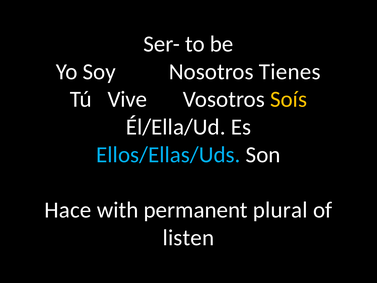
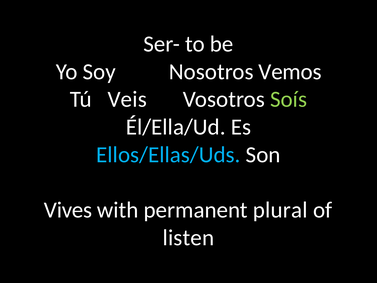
Tienes: Tienes -> Vemos
Vive: Vive -> Veis
Soís colour: yellow -> light green
Hace: Hace -> Vives
